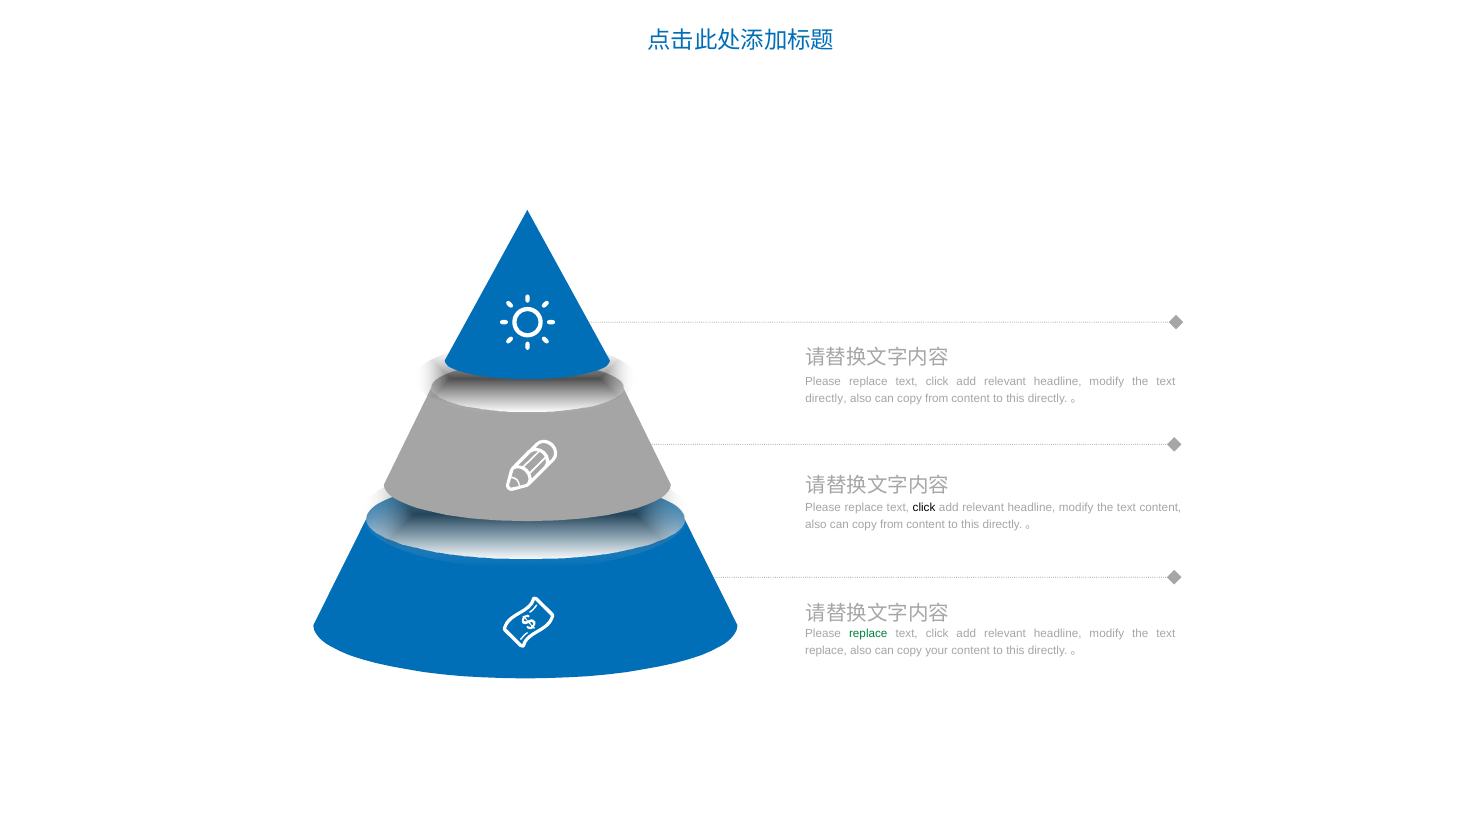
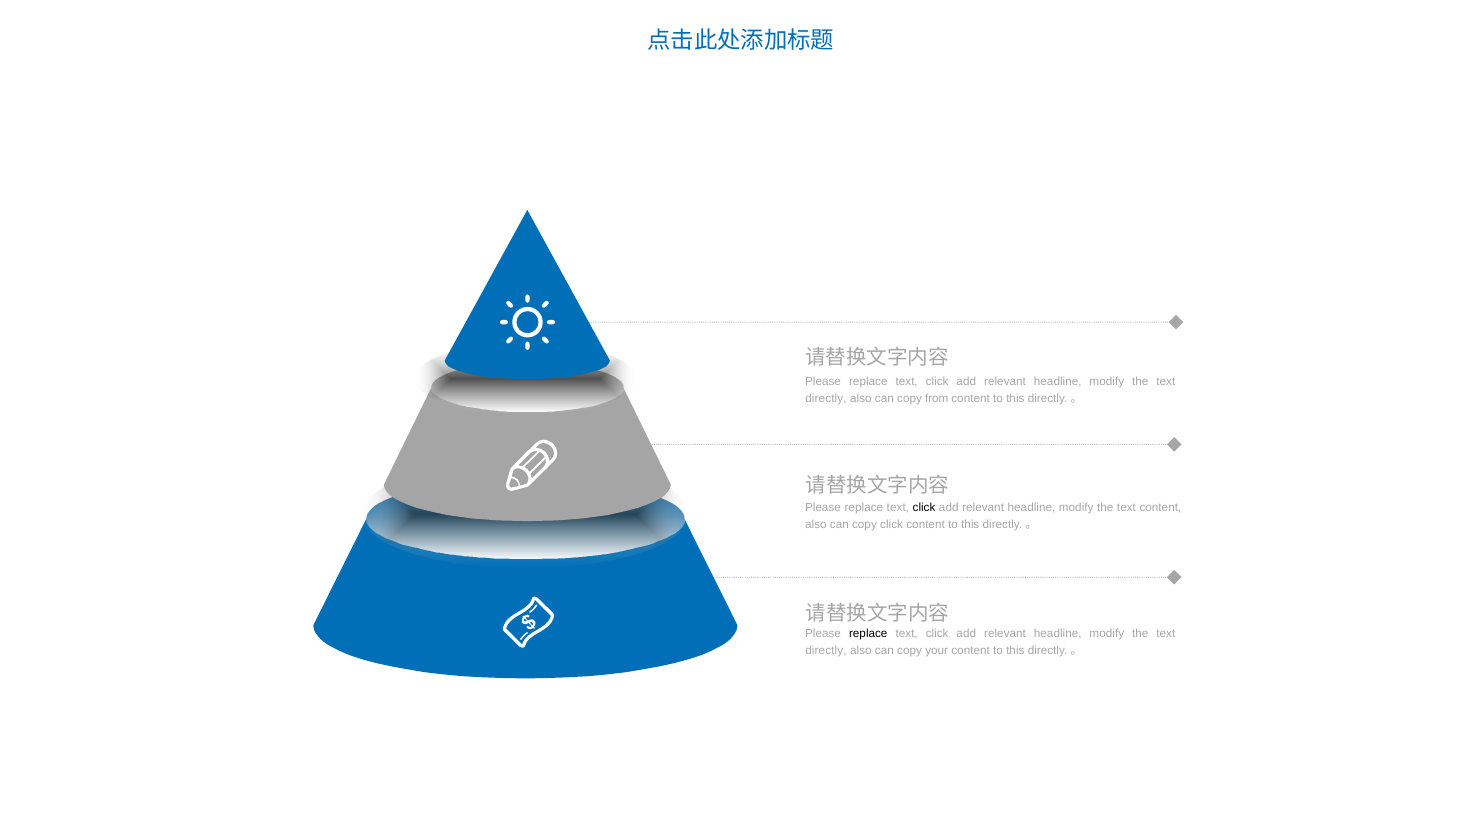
from at (892, 524): from -> click
replace at (868, 634) colour: green -> black
replace at (826, 650): replace -> directly
